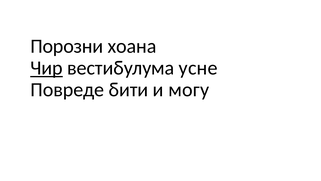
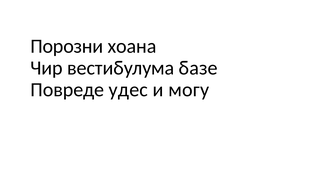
Чир underline: present -> none
усне: усне -> базе
бити: бити -> удес
